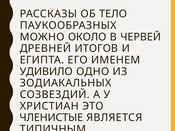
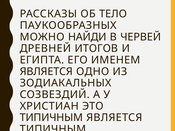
ОКОЛО: ОКОЛО -> НАЙДИ
УДИВИЛО at (46, 72): УДИВИЛО -> ЯВЛЯЕТСЯ
ЧЛЕНИСТЫЕ at (51, 118): ЧЛЕНИСТЫЕ -> ТИПИЧНЫМ
